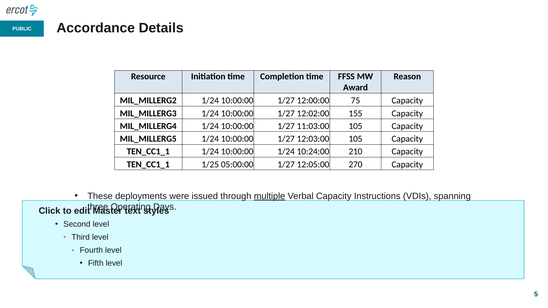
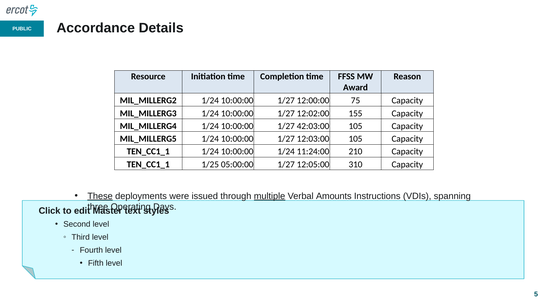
11:03:00: 11:03:00 -> 42:03:00
10:24:00: 10:24:00 -> 11:24:00
270: 270 -> 310
These underline: none -> present
Verbal Capacity: Capacity -> Amounts
